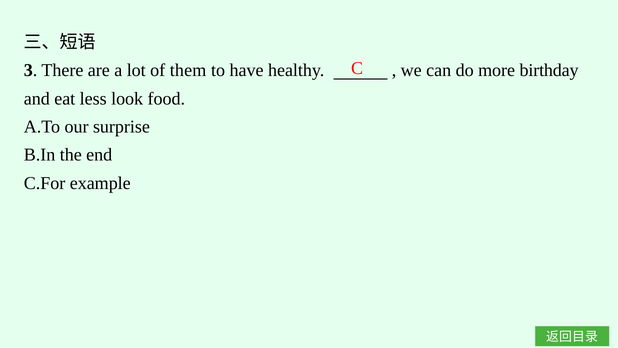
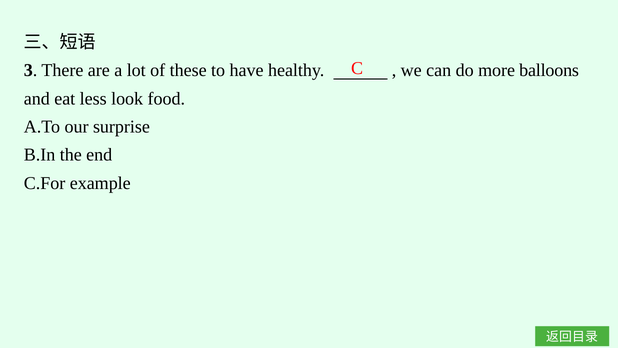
them: them -> these
birthday: birthday -> balloons
